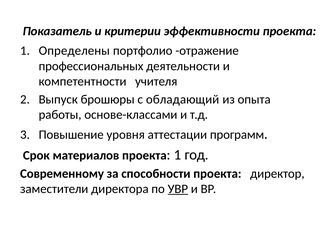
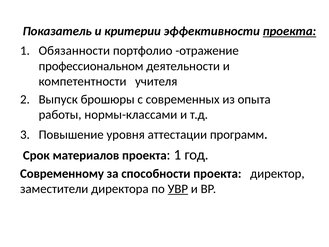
проекта at (289, 31) underline: none -> present
Определены: Определены -> Обязанности
профессиональных: профессиональных -> профессиональном
обладающий: обладающий -> современных
основе-классами: основе-классами -> нормы-классами
